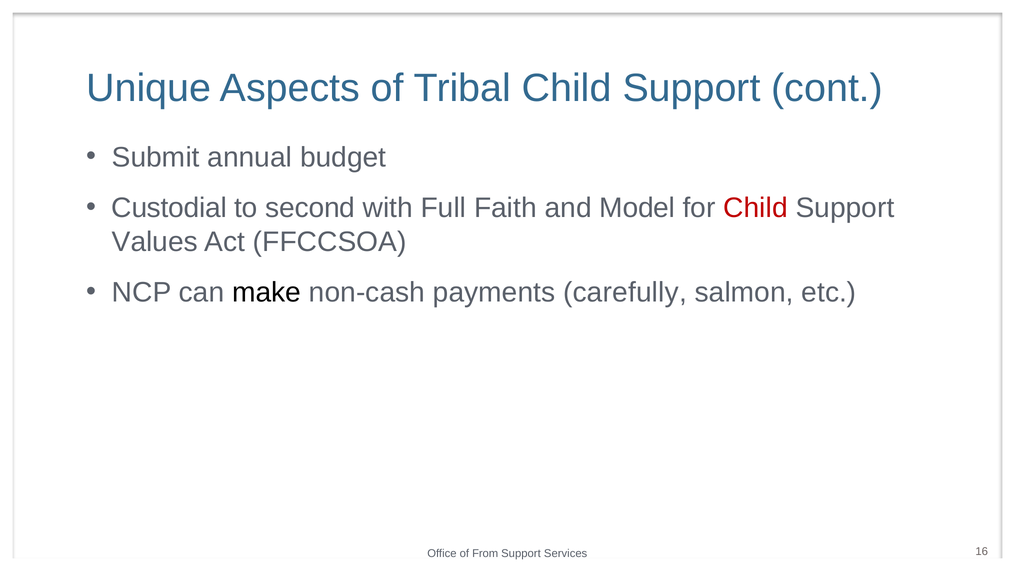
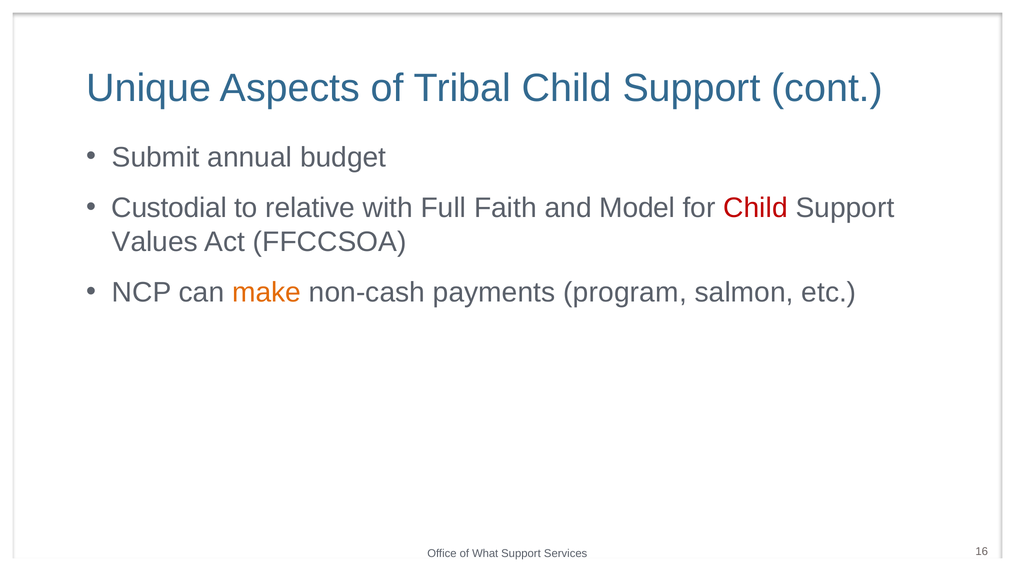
second: second -> relative
make colour: black -> orange
carefully: carefully -> program
From: From -> What
